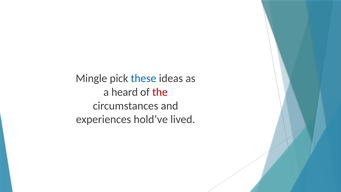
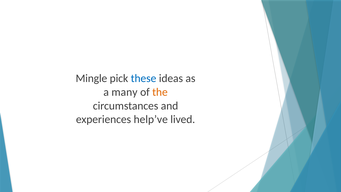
heard: heard -> many
the colour: red -> orange
hold’ve: hold’ve -> help’ve
